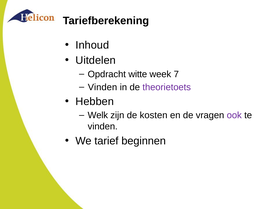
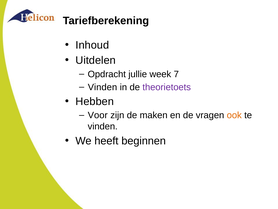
witte: witte -> jullie
Welk: Welk -> Voor
kosten: kosten -> maken
ook colour: purple -> orange
tarief: tarief -> heeft
